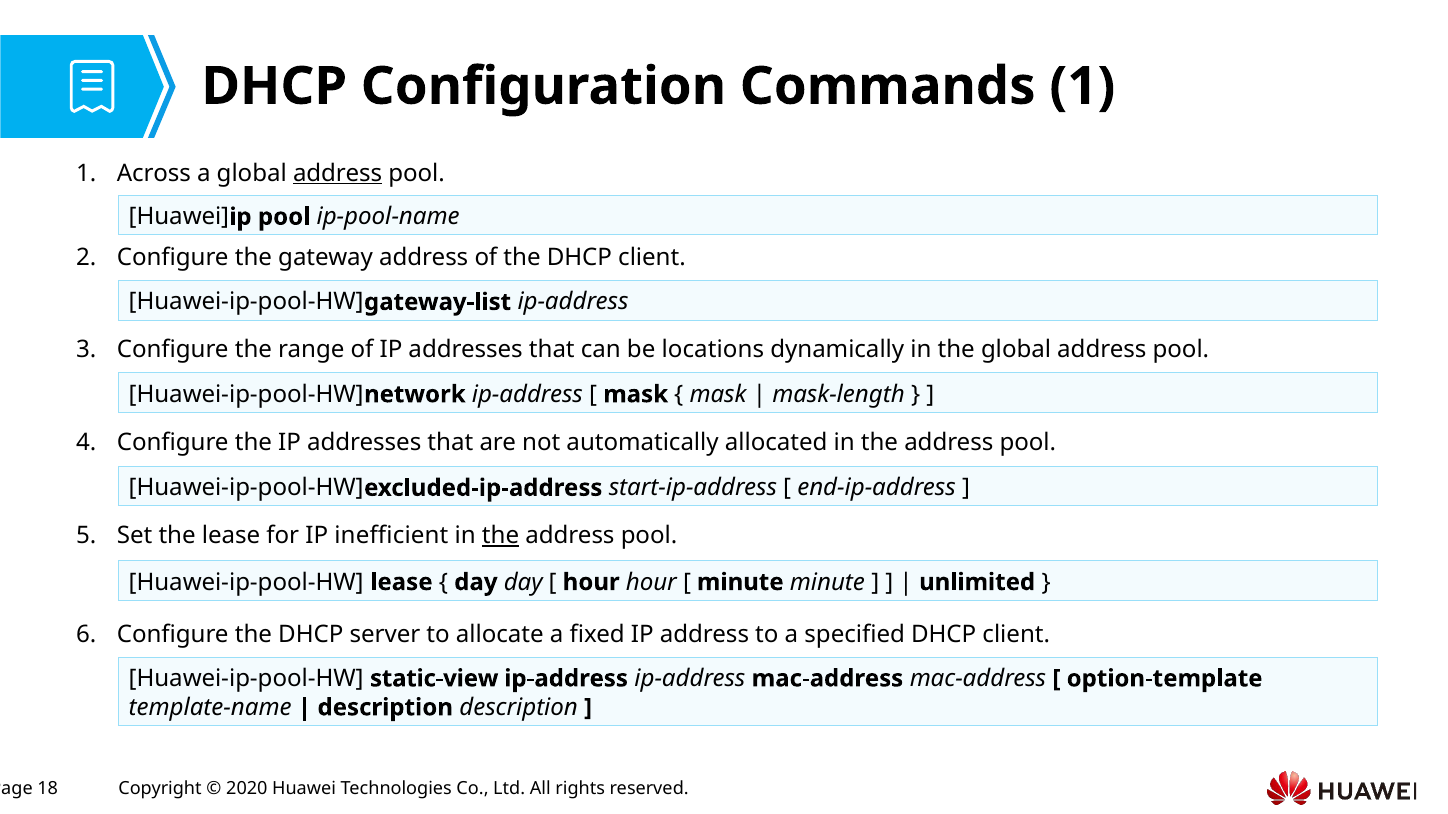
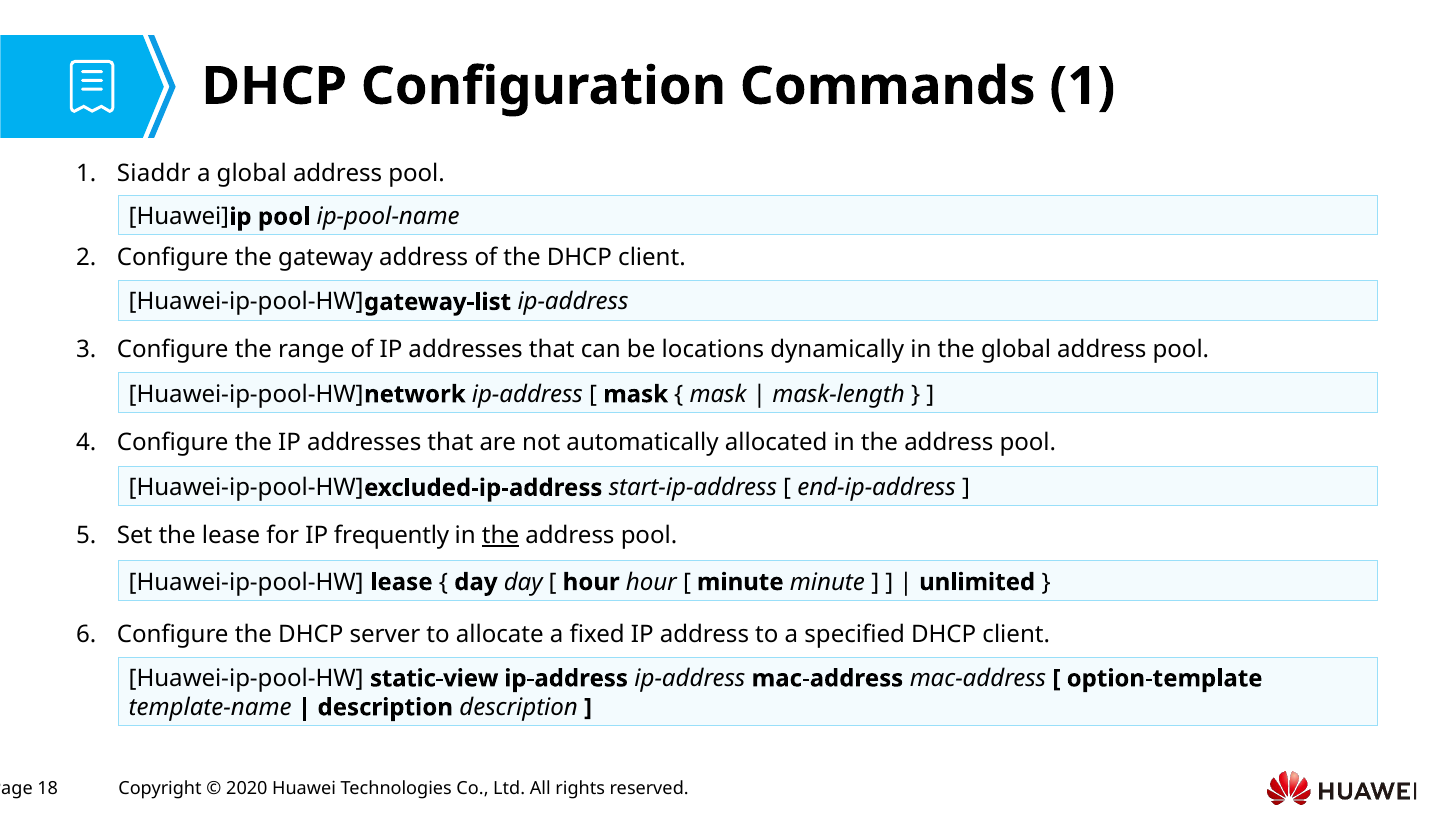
Across: Across -> Siaddr
address at (338, 173) underline: present -> none
inefficient: inefficient -> frequently
